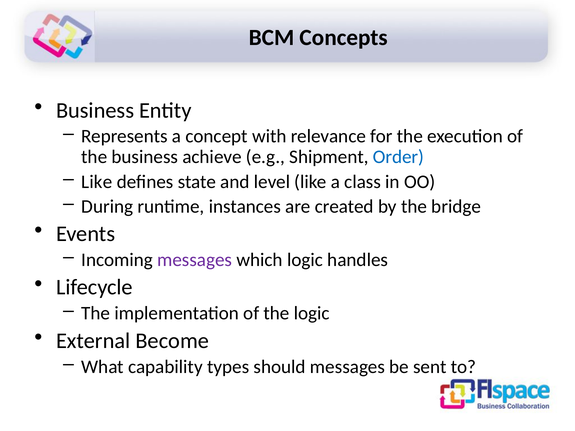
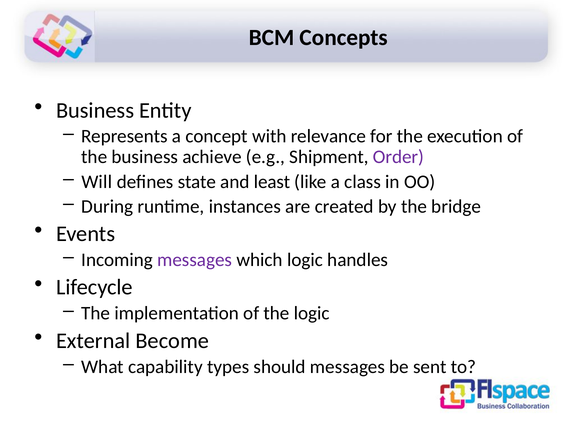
Order colour: blue -> purple
Like at (97, 182): Like -> Will
level: level -> least
